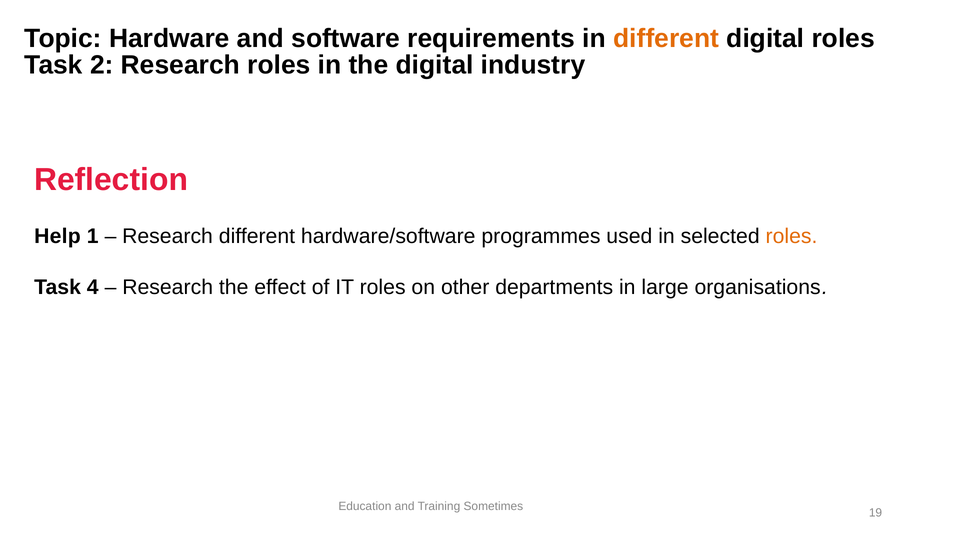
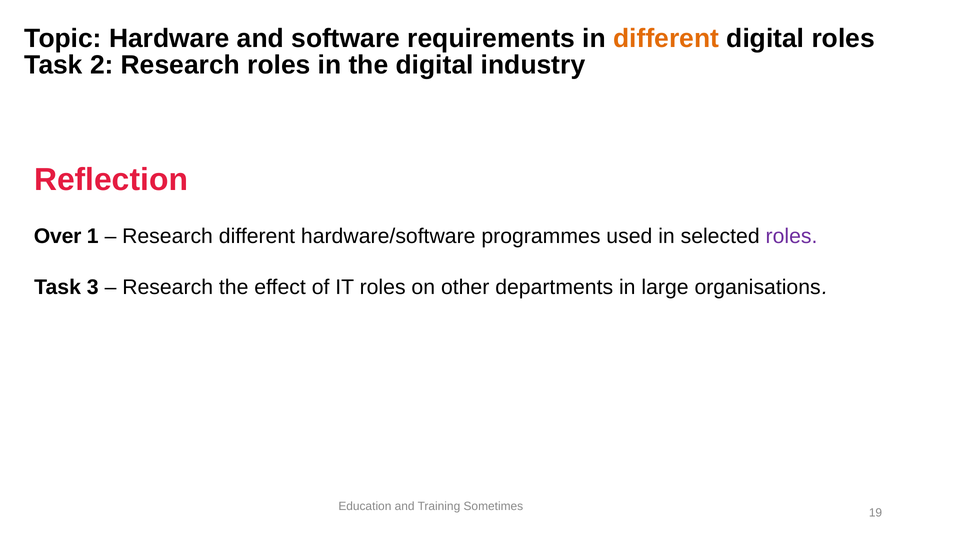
Help: Help -> Over
roles at (791, 237) colour: orange -> purple
4: 4 -> 3
